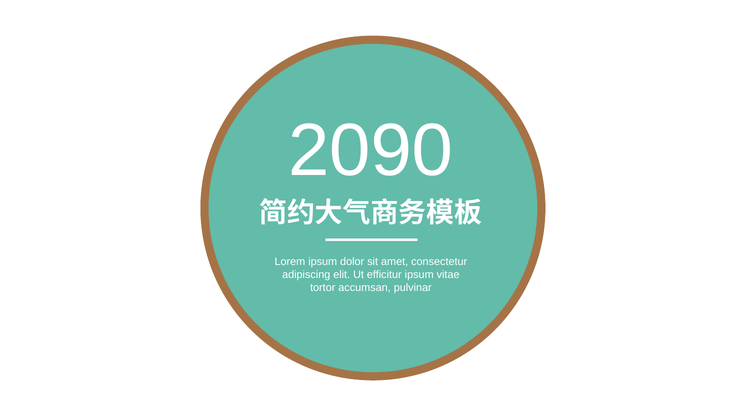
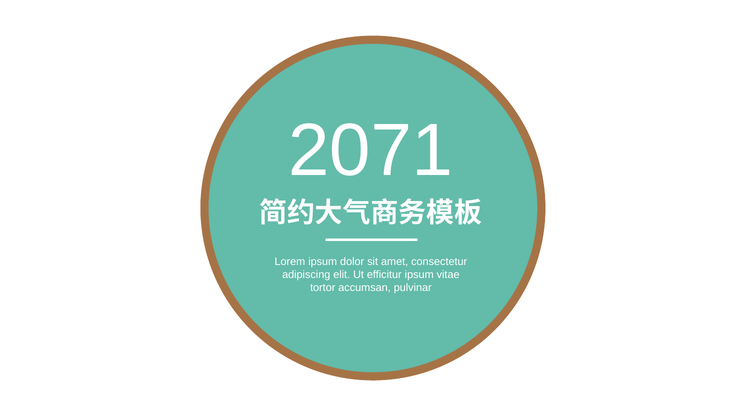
2090: 2090 -> 2071
